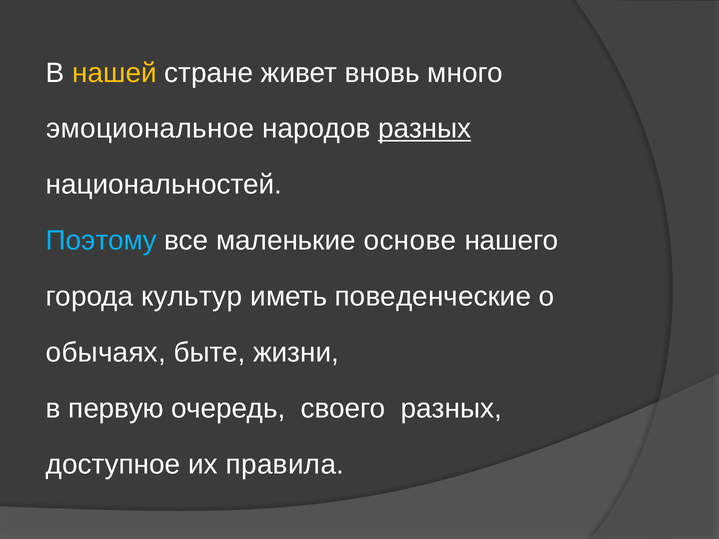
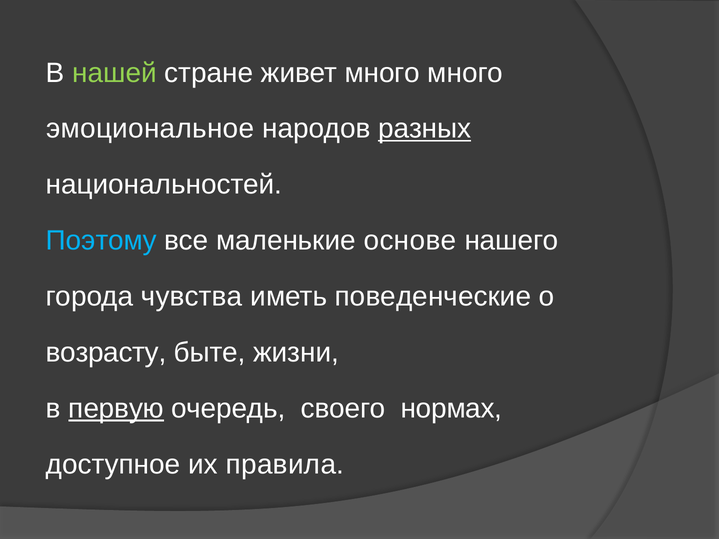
нашей colour: yellow -> light green
живет вновь: вновь -> много
культур: культур -> чувства
обычаях: обычаях -> возрасту
первую underline: none -> present
своего разных: разных -> нормах
